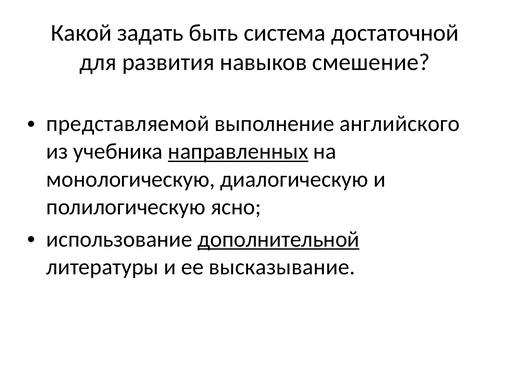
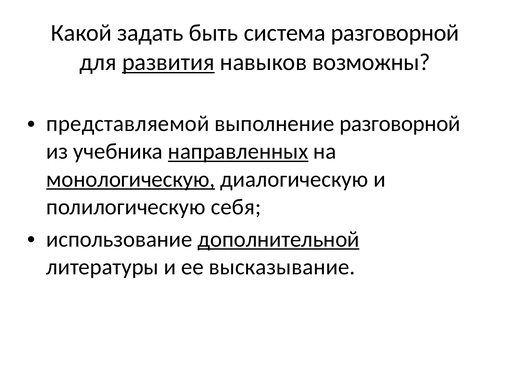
система достаточной: достаточной -> разговорной
развития underline: none -> present
смешение: смешение -> возможны
выполнение английского: английского -> разговорной
монологическую underline: none -> present
ясно: ясно -> себя
